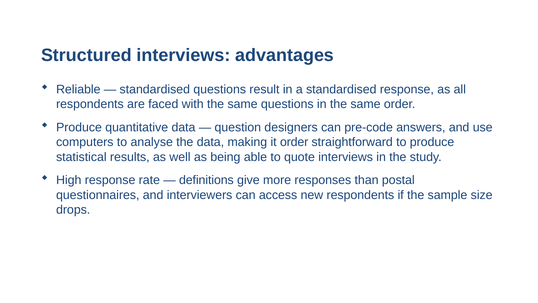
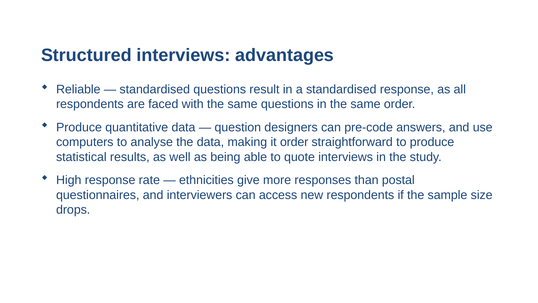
definitions: definitions -> ethnicities
